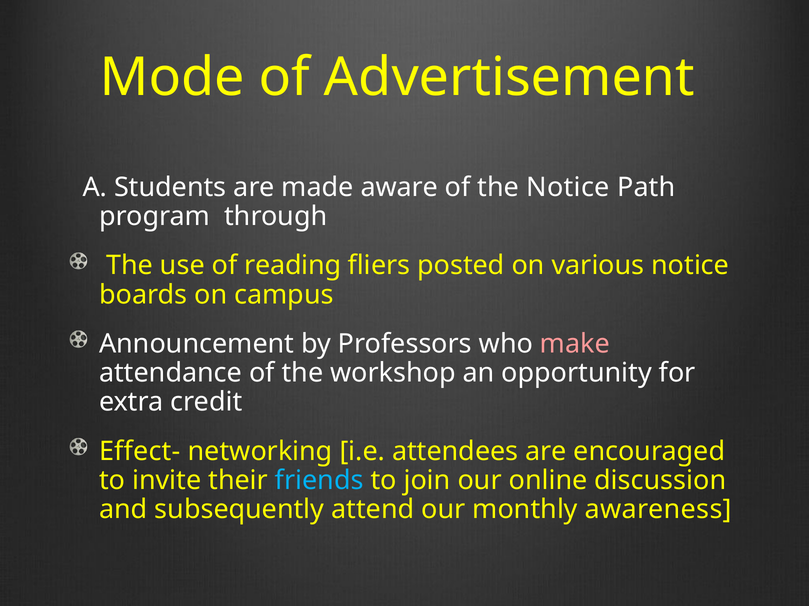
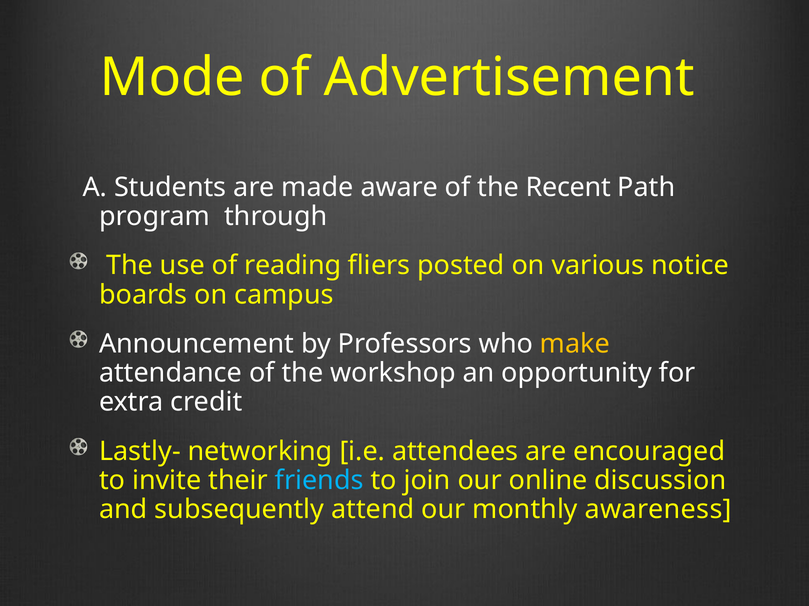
the Notice: Notice -> Recent
make colour: pink -> yellow
Effect-: Effect- -> Lastly-
